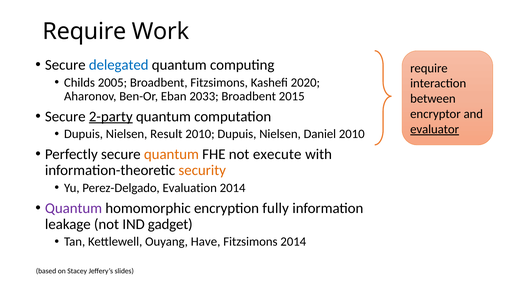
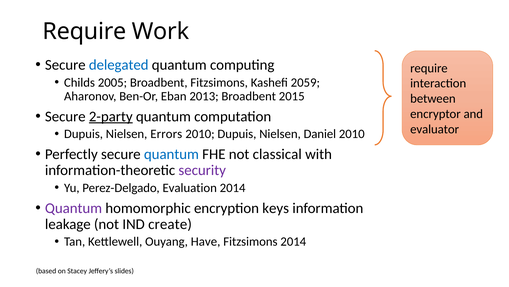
2020: 2020 -> 2059
2033: 2033 -> 2013
evaluator underline: present -> none
Result: Result -> Errors
quantum at (171, 154) colour: orange -> blue
execute: execute -> classical
security colour: orange -> purple
fully: fully -> keys
gadget: gadget -> create
